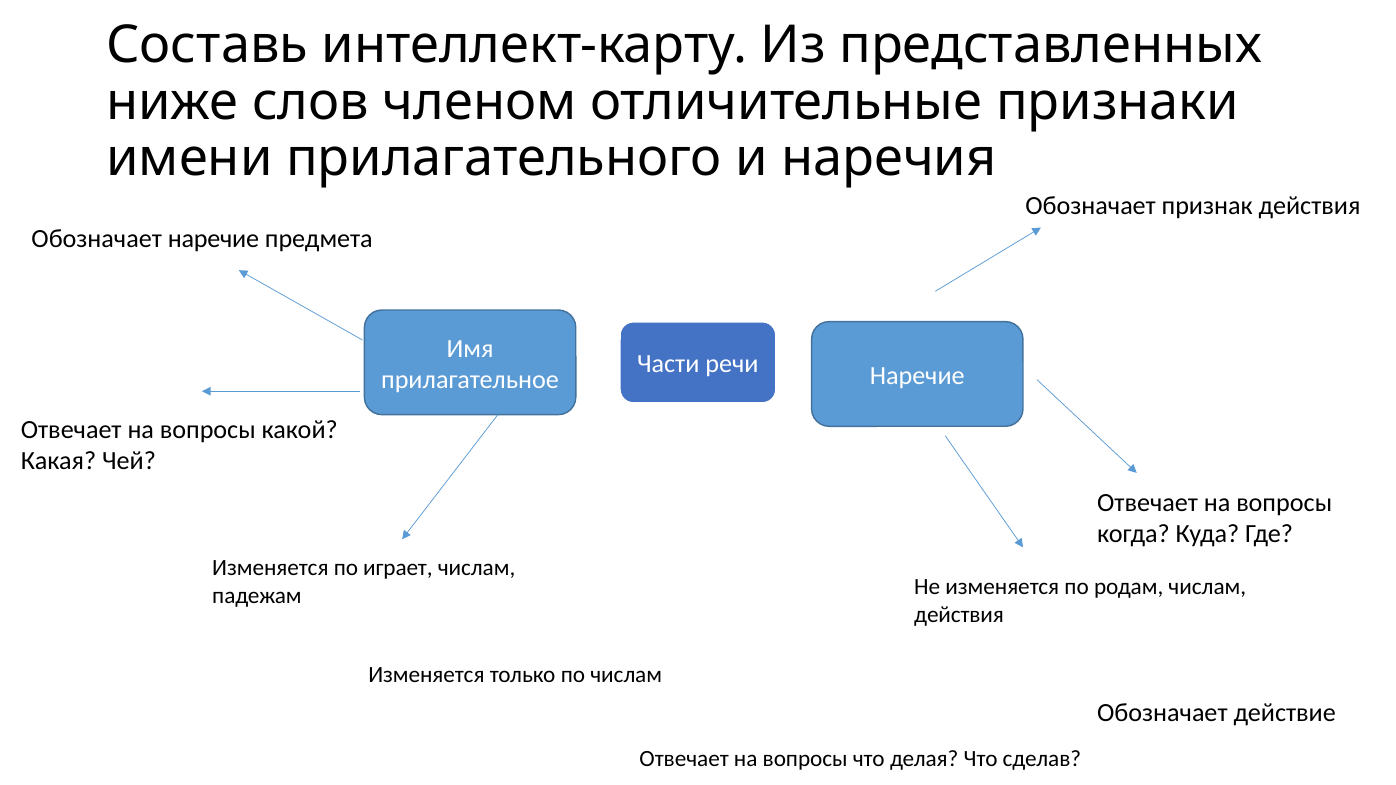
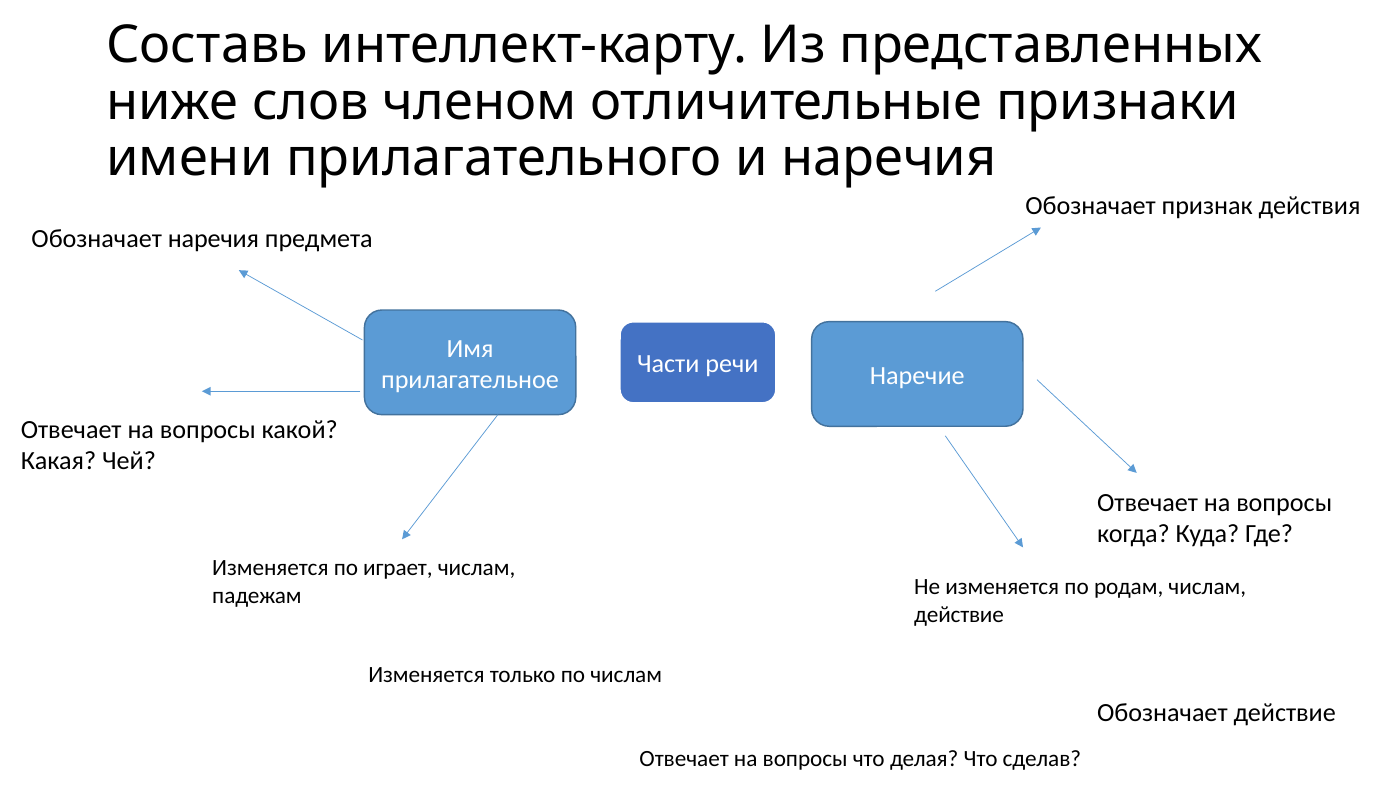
Обозначает наречие: наречие -> наречия
действия at (959, 615): действия -> действие
